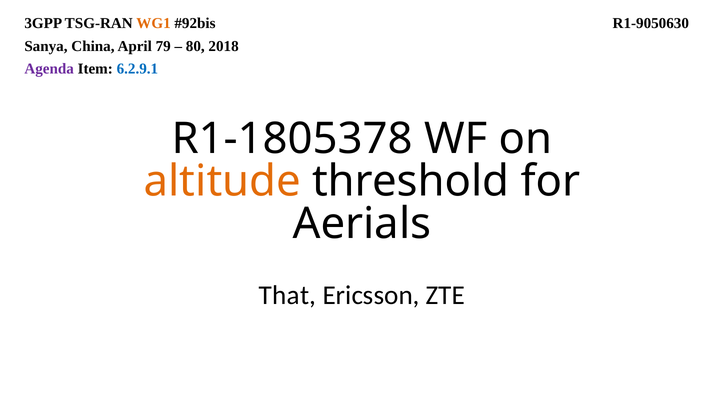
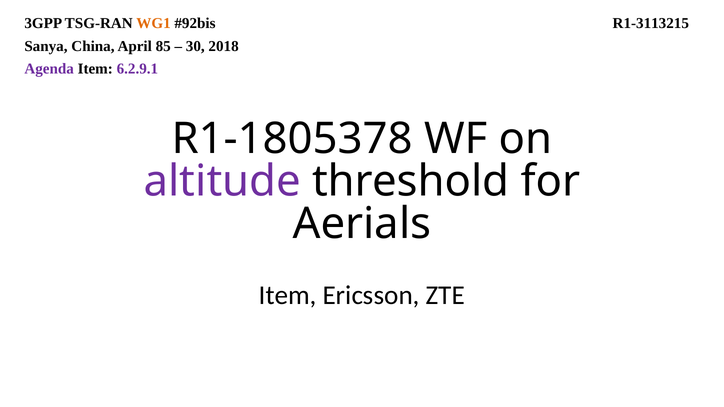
R1-9050630: R1-9050630 -> R1-3113215
79: 79 -> 85
80: 80 -> 30
6.2.9.1 colour: blue -> purple
altitude colour: orange -> purple
That at (288, 296): That -> Item
